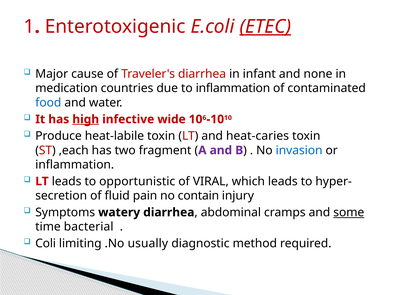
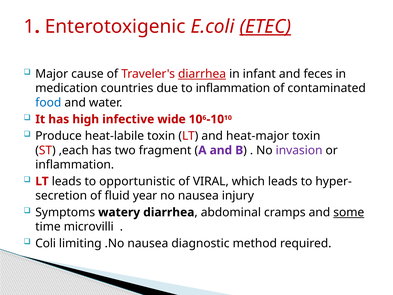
diarrhea at (202, 74) underline: none -> present
none: none -> feces
high underline: present -> none
heat-caries: heat-caries -> heat-major
invasion colour: blue -> purple
pain: pain -> year
no contain: contain -> nausea
bacterial: bacterial -> microvilli
.No usually: usually -> nausea
